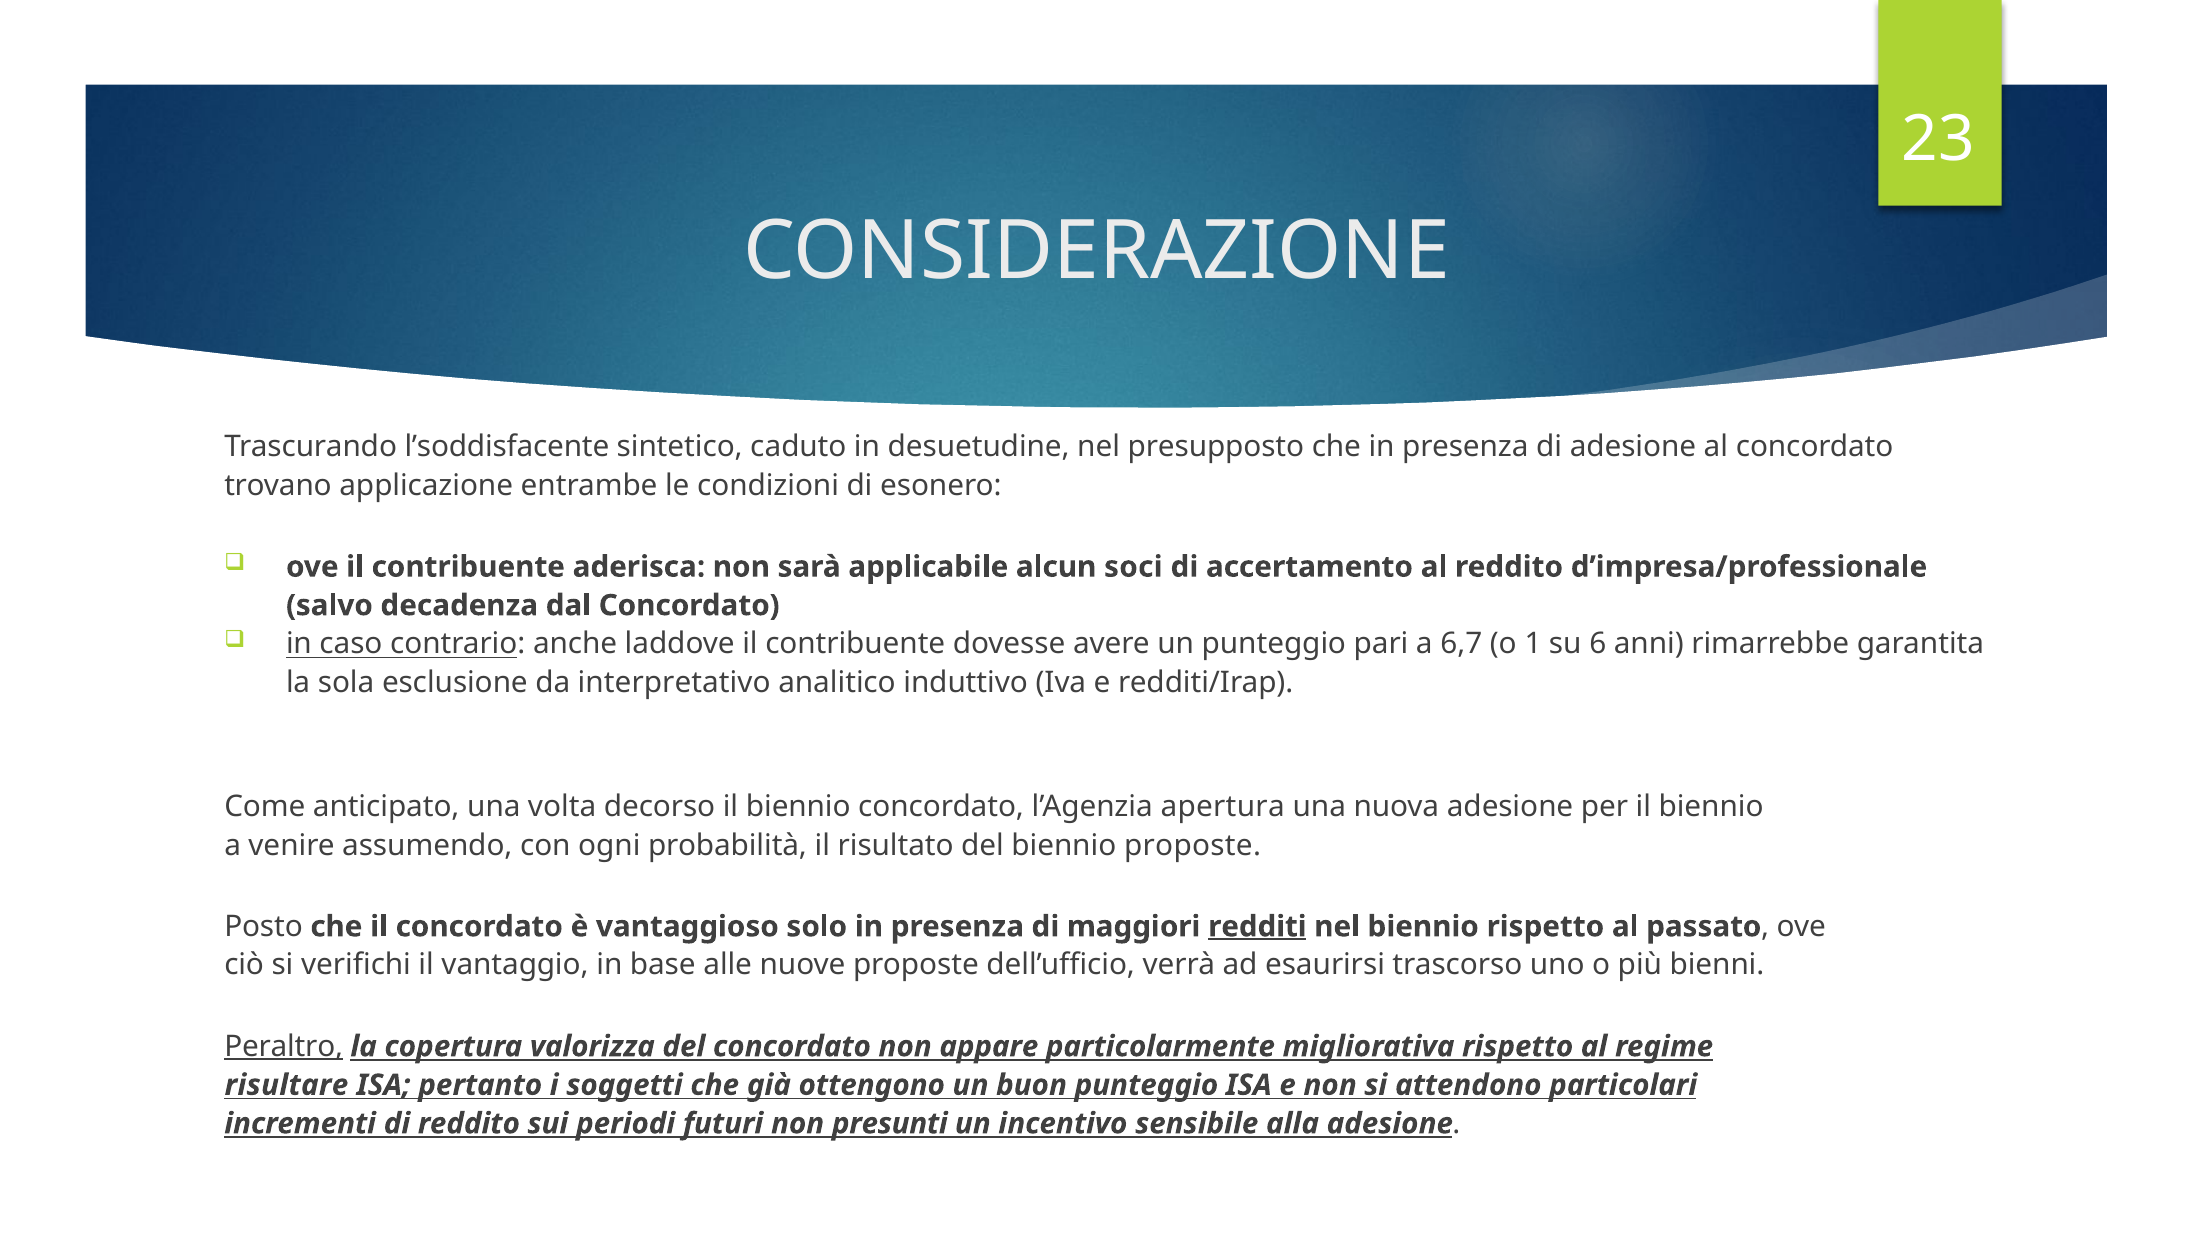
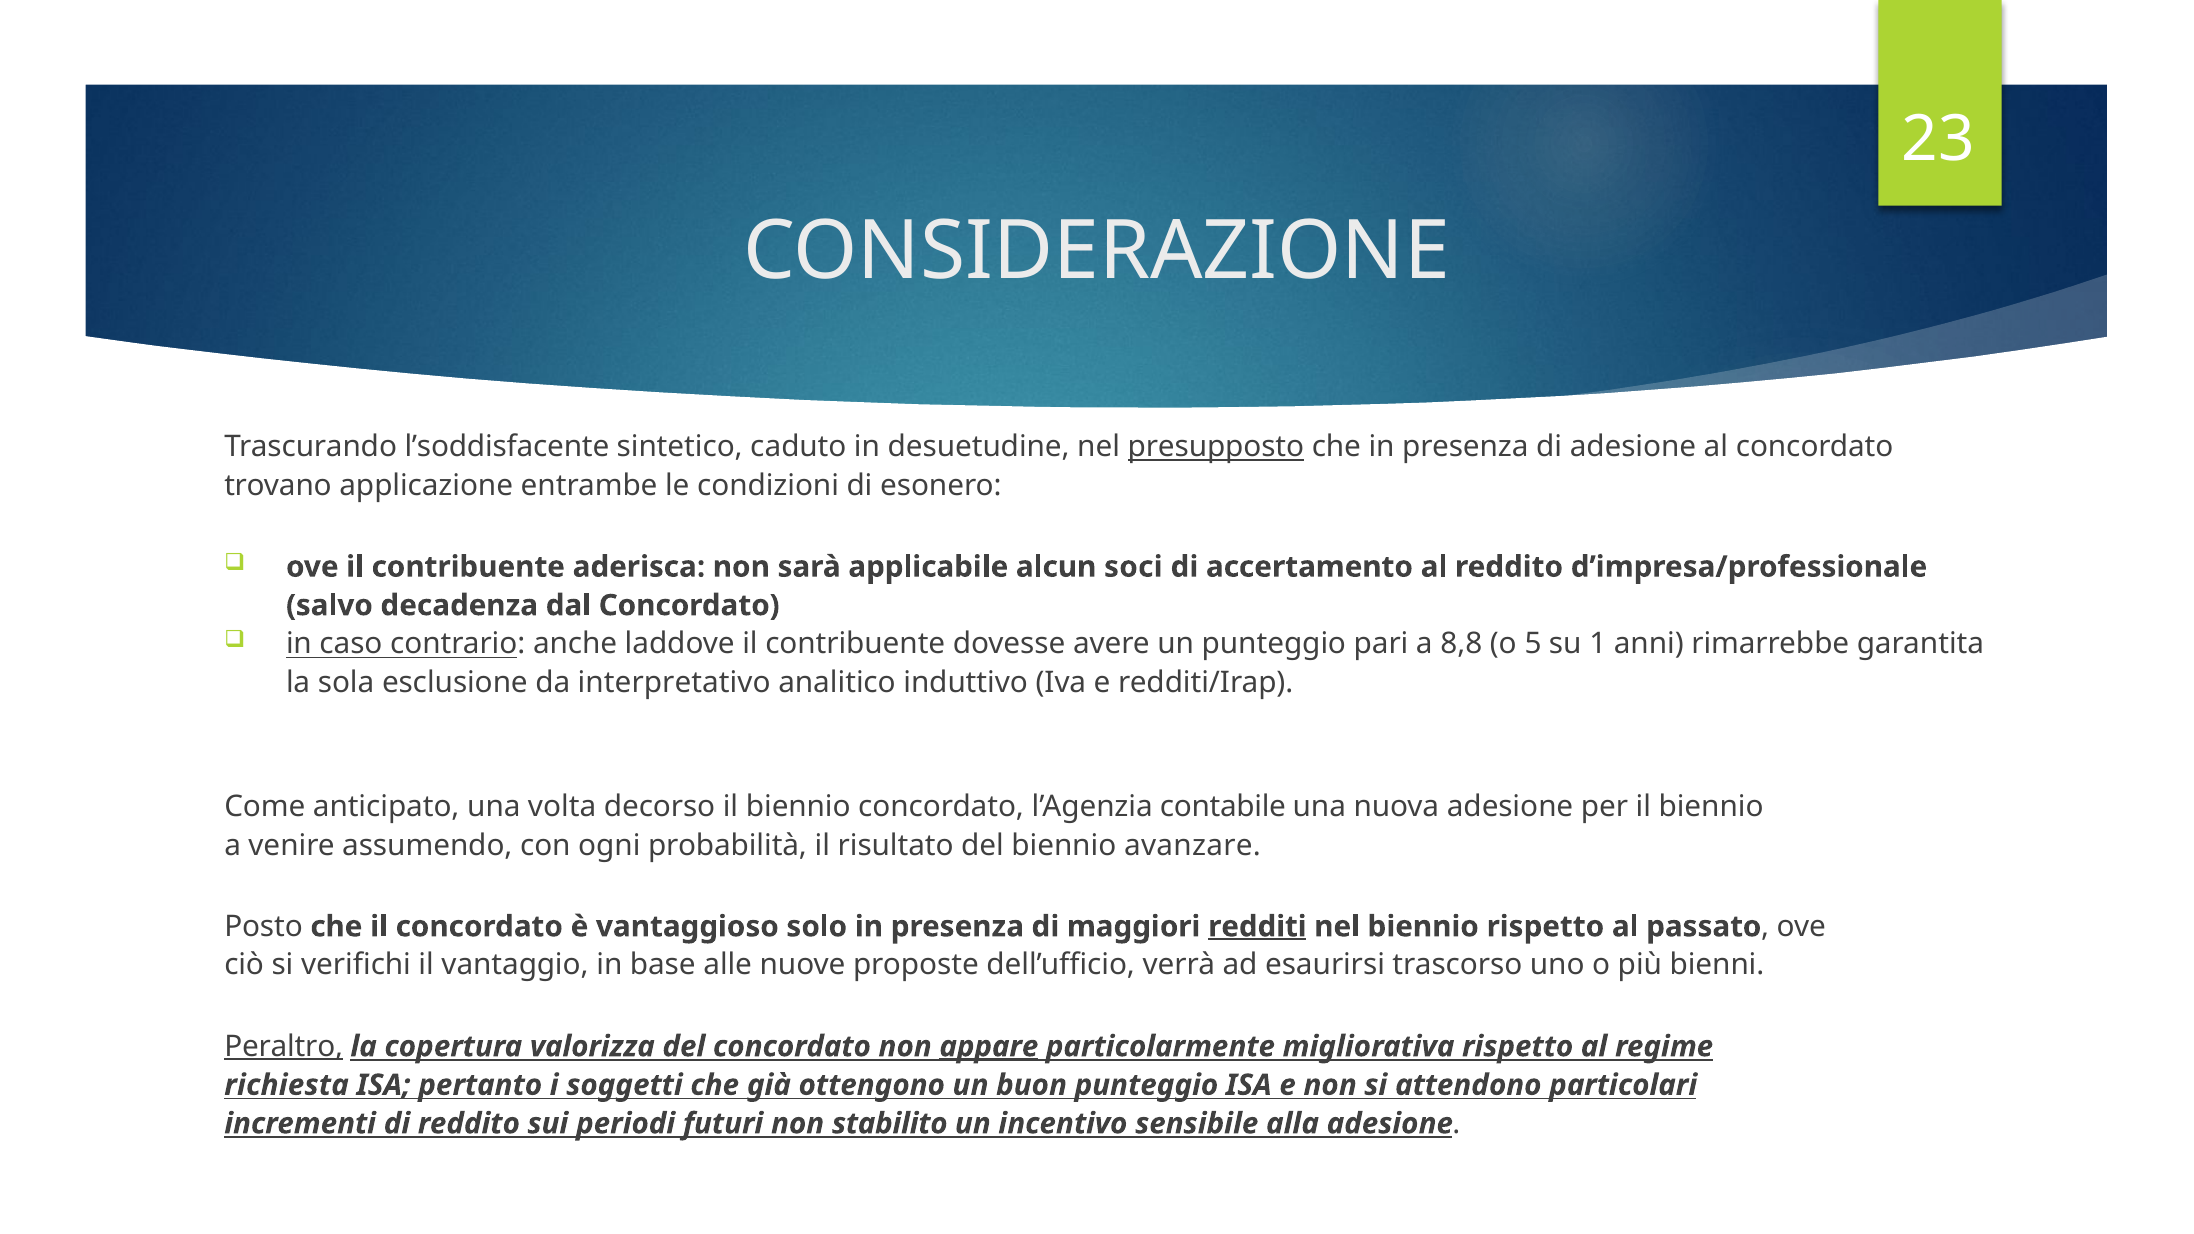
presupposto underline: none -> present
6,7: 6,7 -> 8,8
1: 1 -> 5
6: 6 -> 1
apertura: apertura -> contabile
biennio proposte: proposte -> avanzare
appare underline: none -> present
risultare: risultare -> richiesta
presunti: presunti -> stabilito
